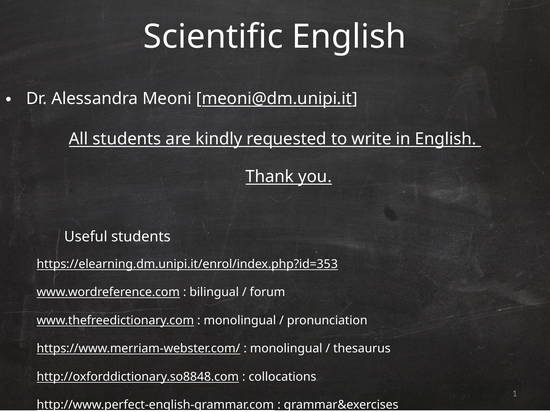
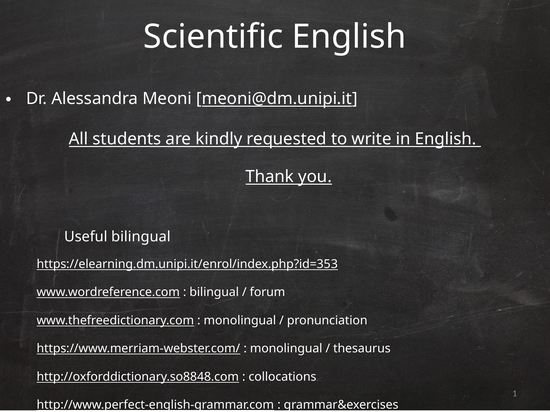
Useful students: students -> bilingual
